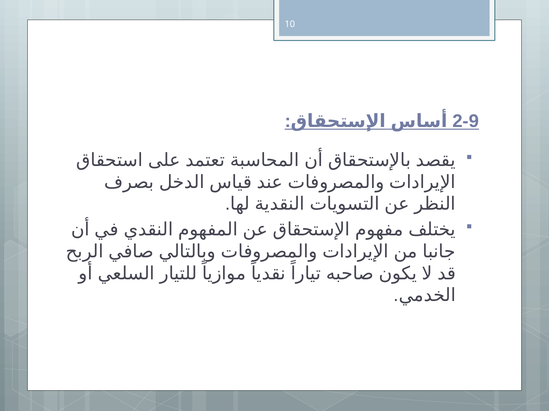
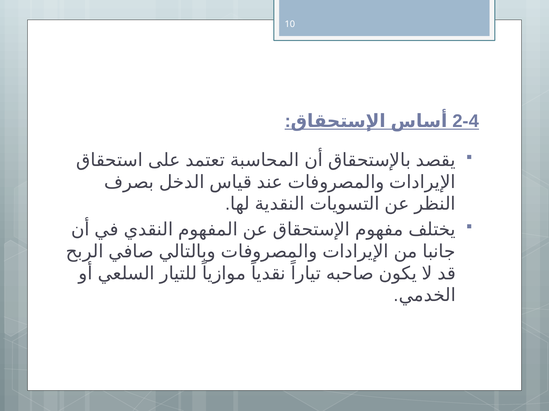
2-9: 2-9 -> 2-4
